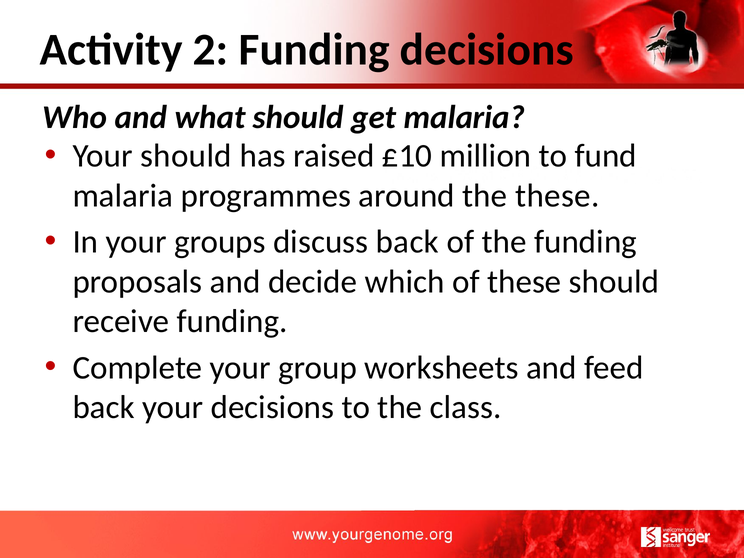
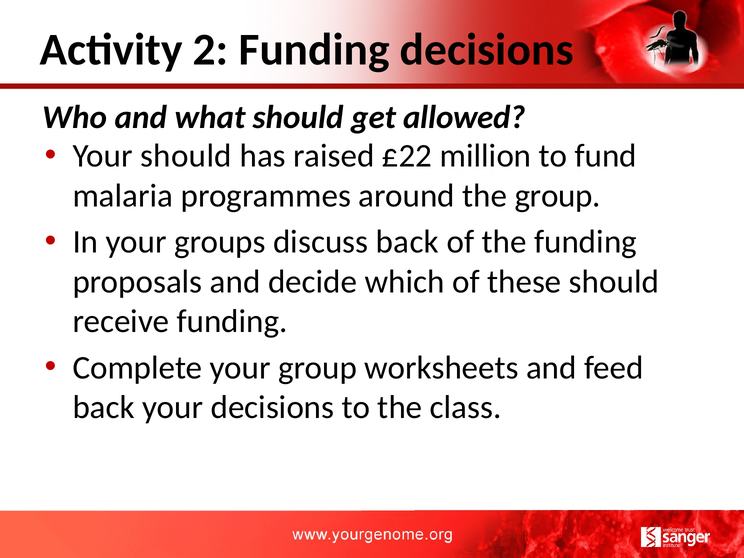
get malaria: malaria -> allowed
£10: £10 -> £22
the these: these -> group
